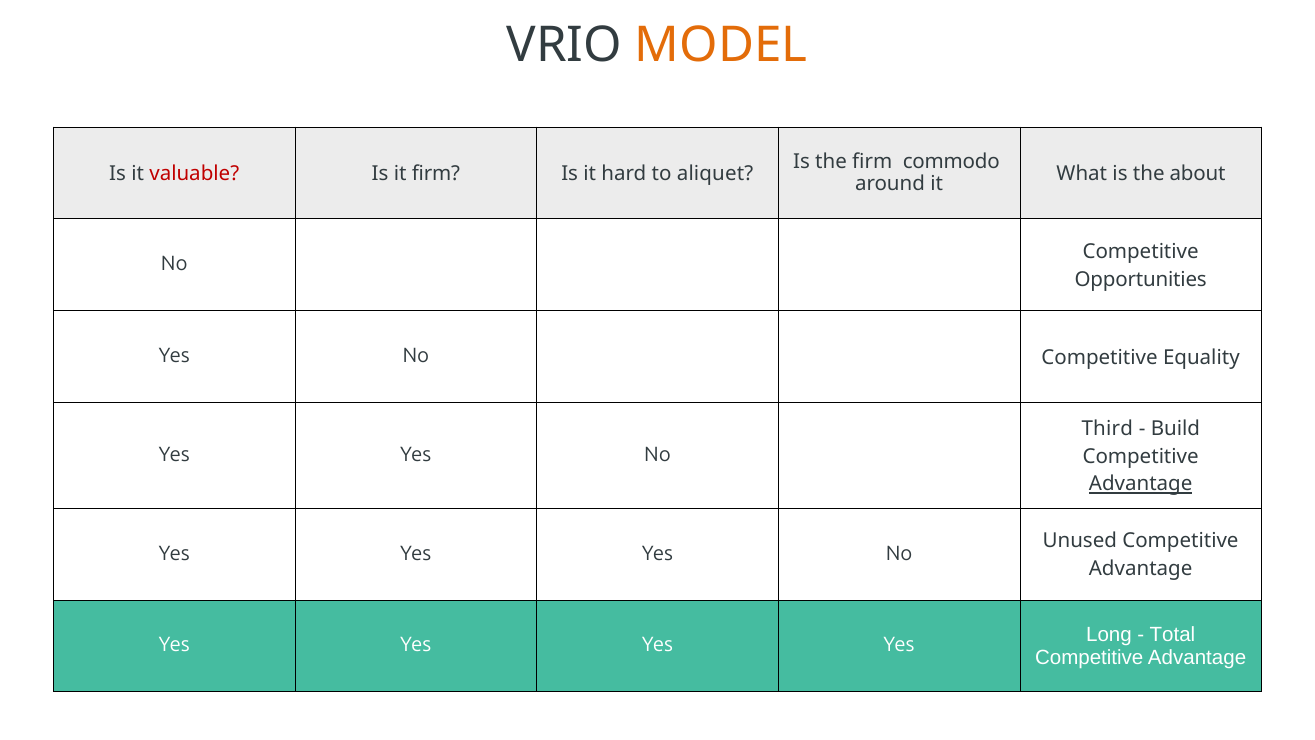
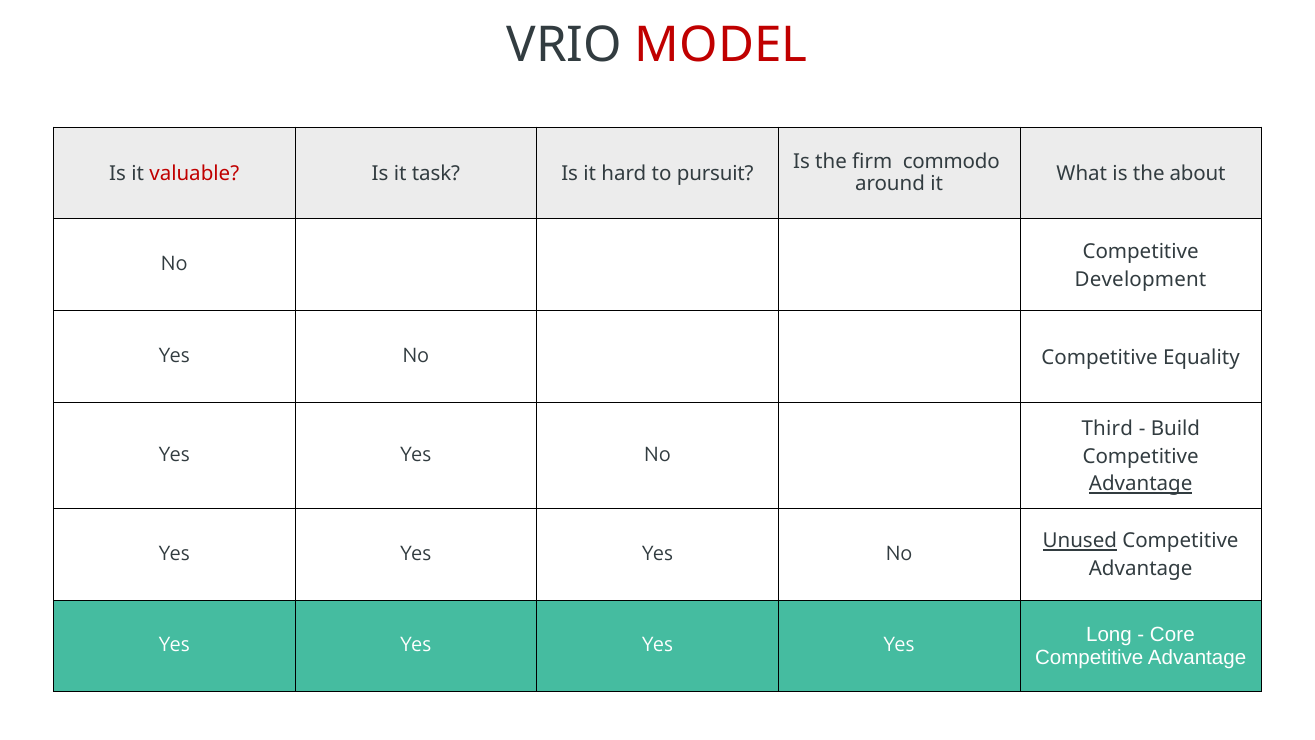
MODEL colour: orange -> red
it firm: firm -> task
aliquet: aliquet -> pursuit
Opportunities: Opportunities -> Development
Unused underline: none -> present
Total: Total -> Core
